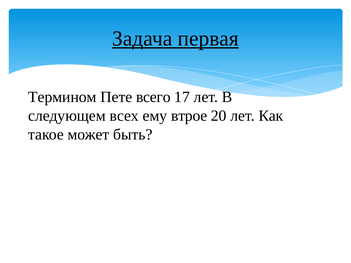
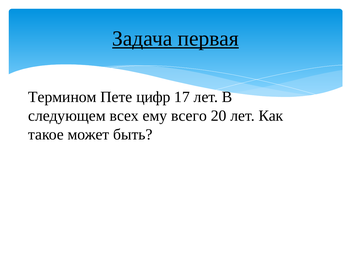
всего: всего -> цифр
втрое: втрое -> всего
